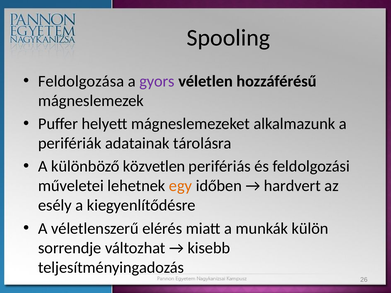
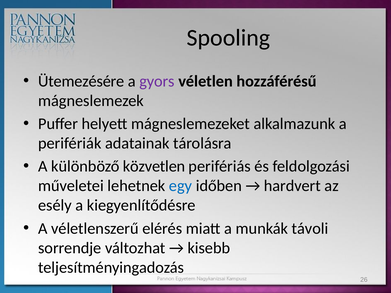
Feldolgozása: Feldolgozása -> Ütemezésére
egy colour: orange -> blue
külön: külön -> távoli
